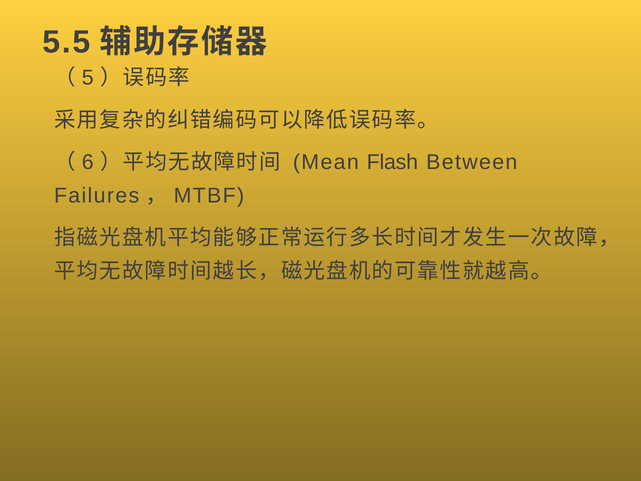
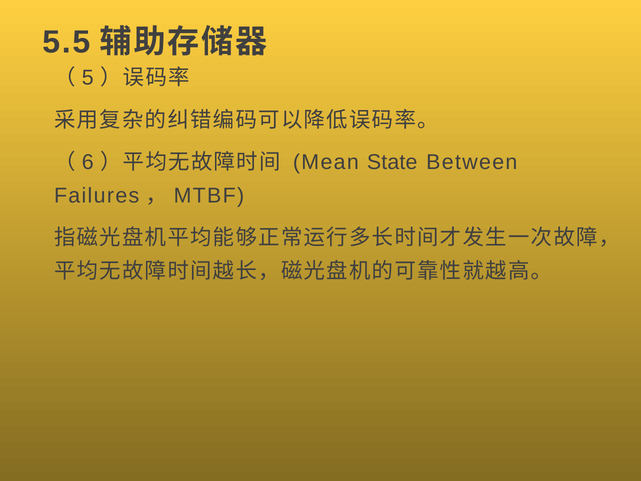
Flash: Flash -> State
